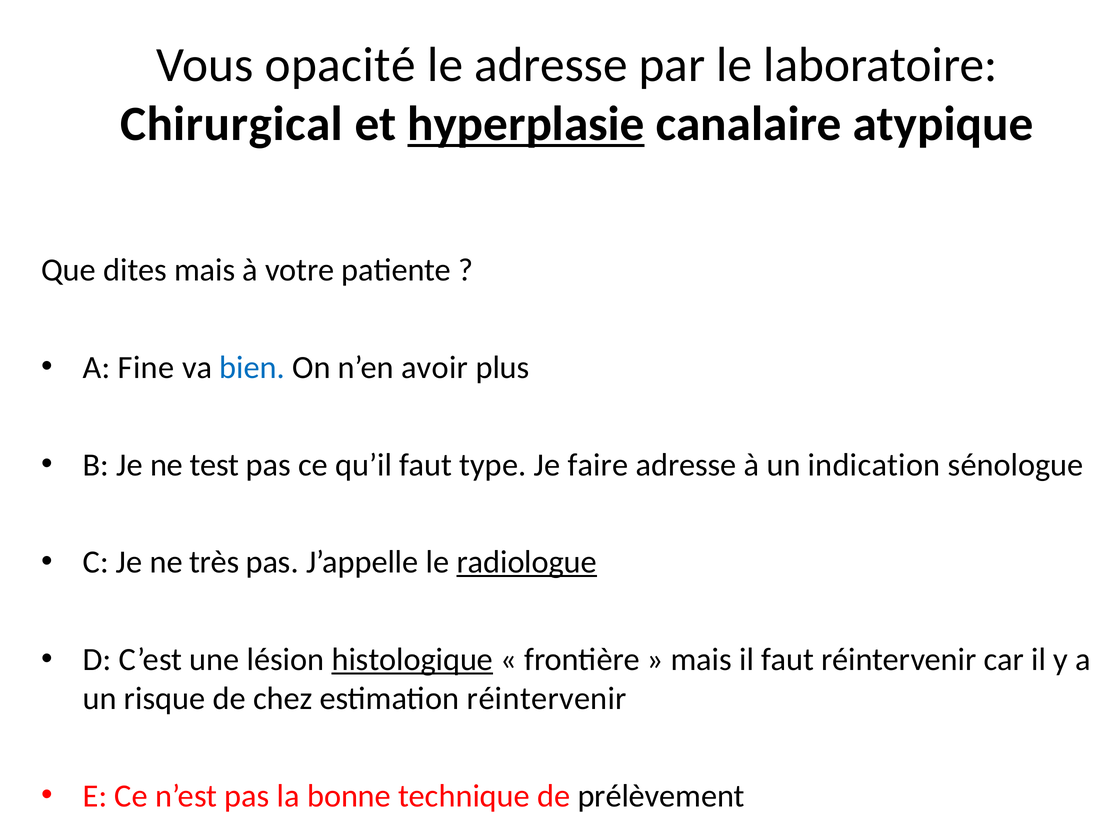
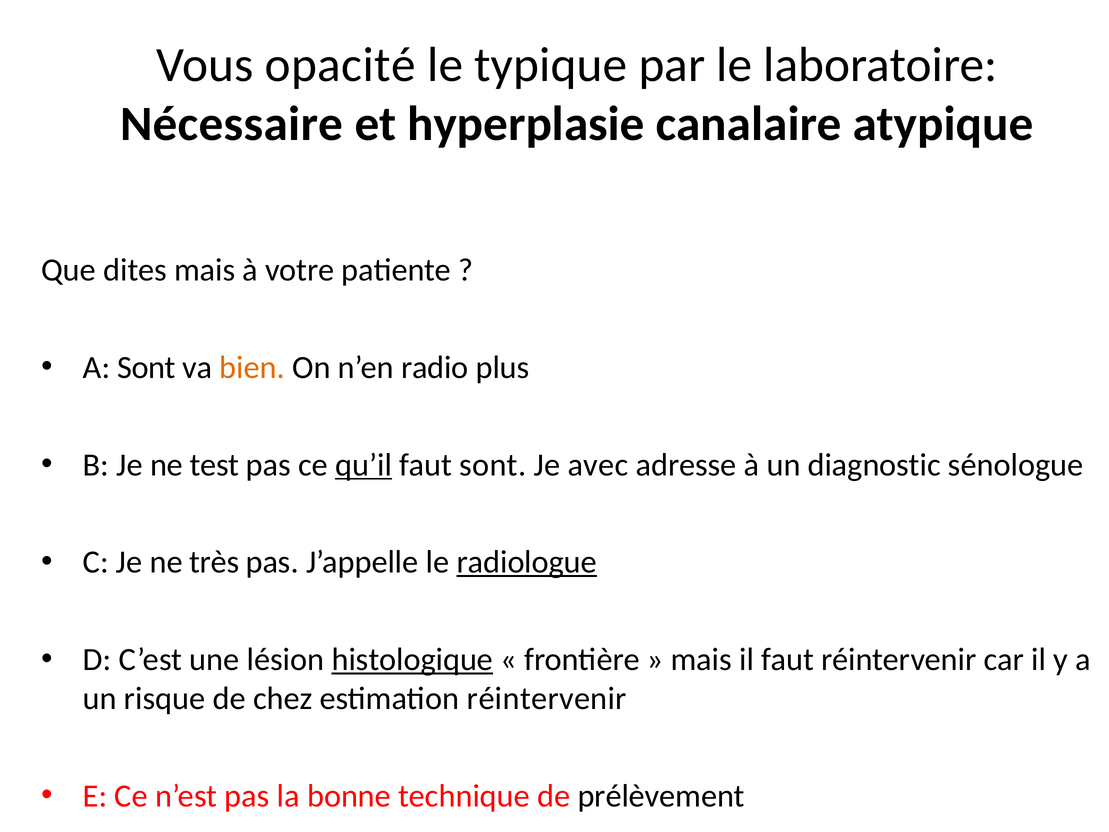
le adresse: adresse -> typique
Chirurgical: Chirurgical -> Nécessaire
hyperplasie underline: present -> none
A Fine: Fine -> Sont
bien colour: blue -> orange
avoir: avoir -> radio
qu’il underline: none -> present
faut type: type -> sont
faire: faire -> avec
indication: indication -> diagnostic
